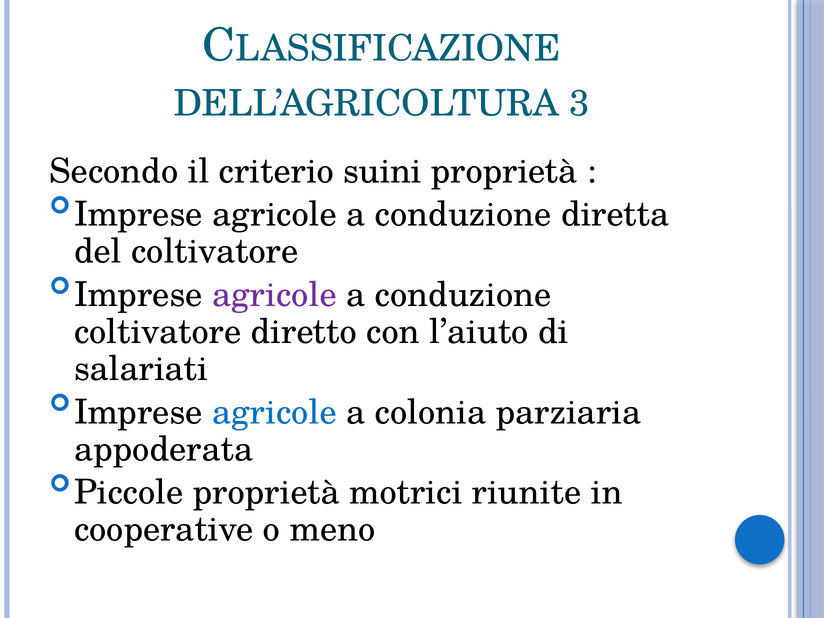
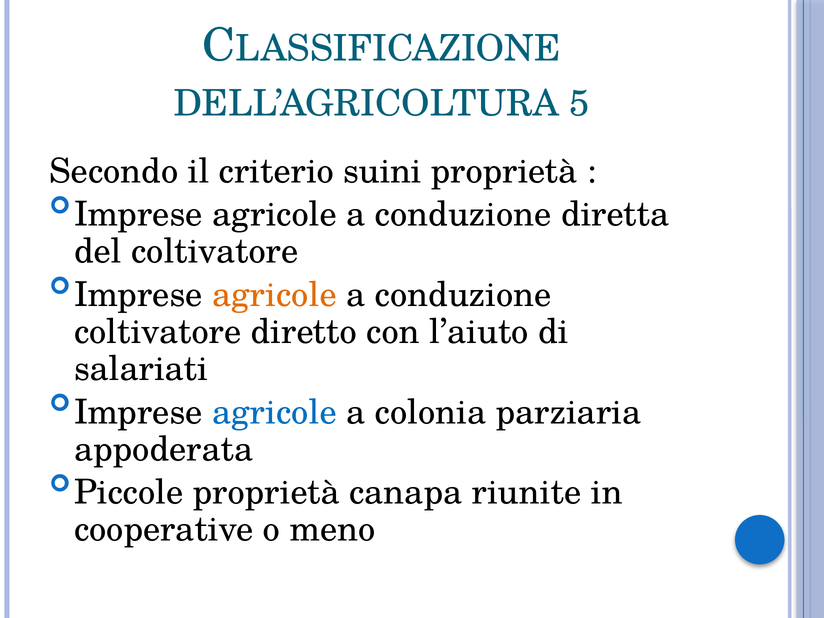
3: 3 -> 5
agricole at (274, 295) colour: purple -> orange
motrici: motrici -> canapa
